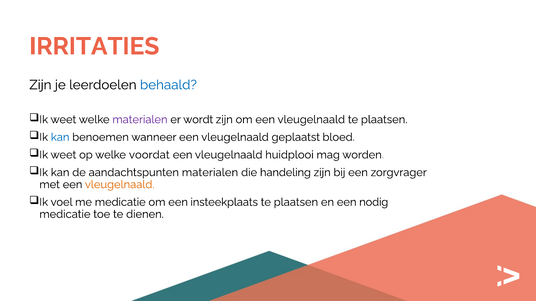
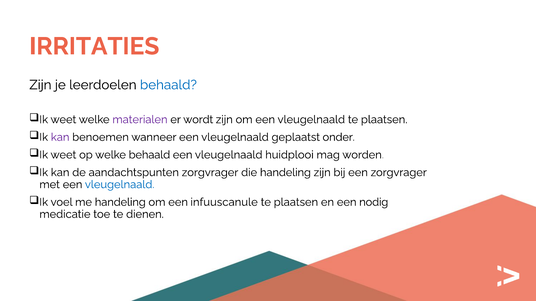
kan at (60, 137) colour: blue -> purple
bloed: bloed -> onder
welke voordat: voordat -> behaald
aandachtspunten materialen: materialen -> zorgvrager
vleugelnaald at (120, 185) colour: orange -> blue
me medicatie: medicatie -> handeling
insteekplaats: insteekplaats -> infuuscanule
